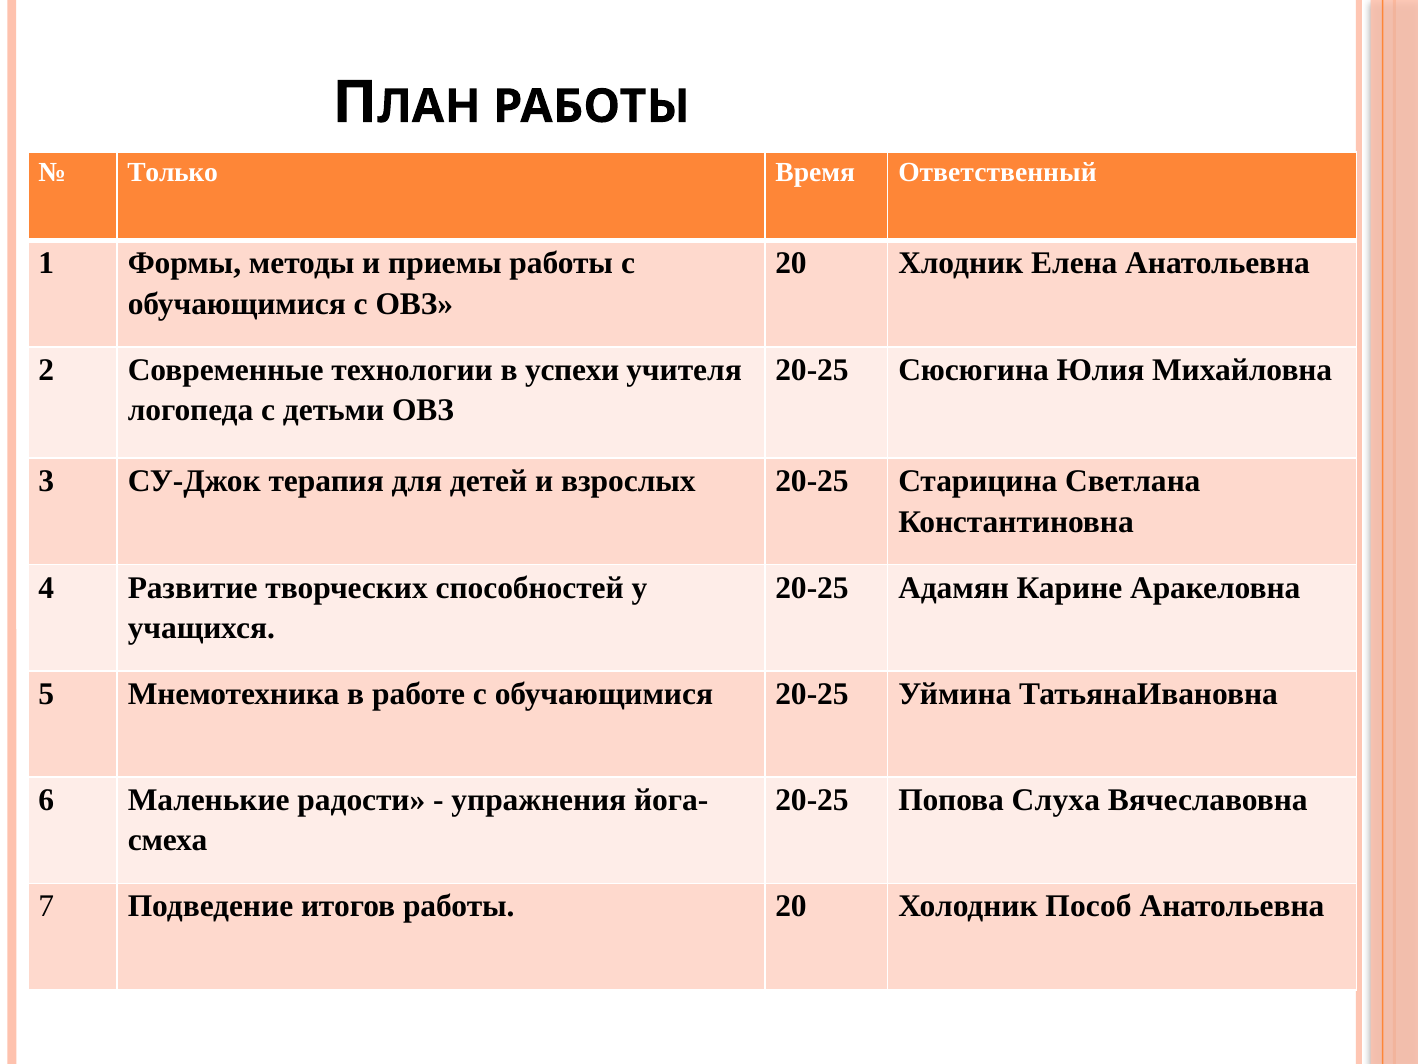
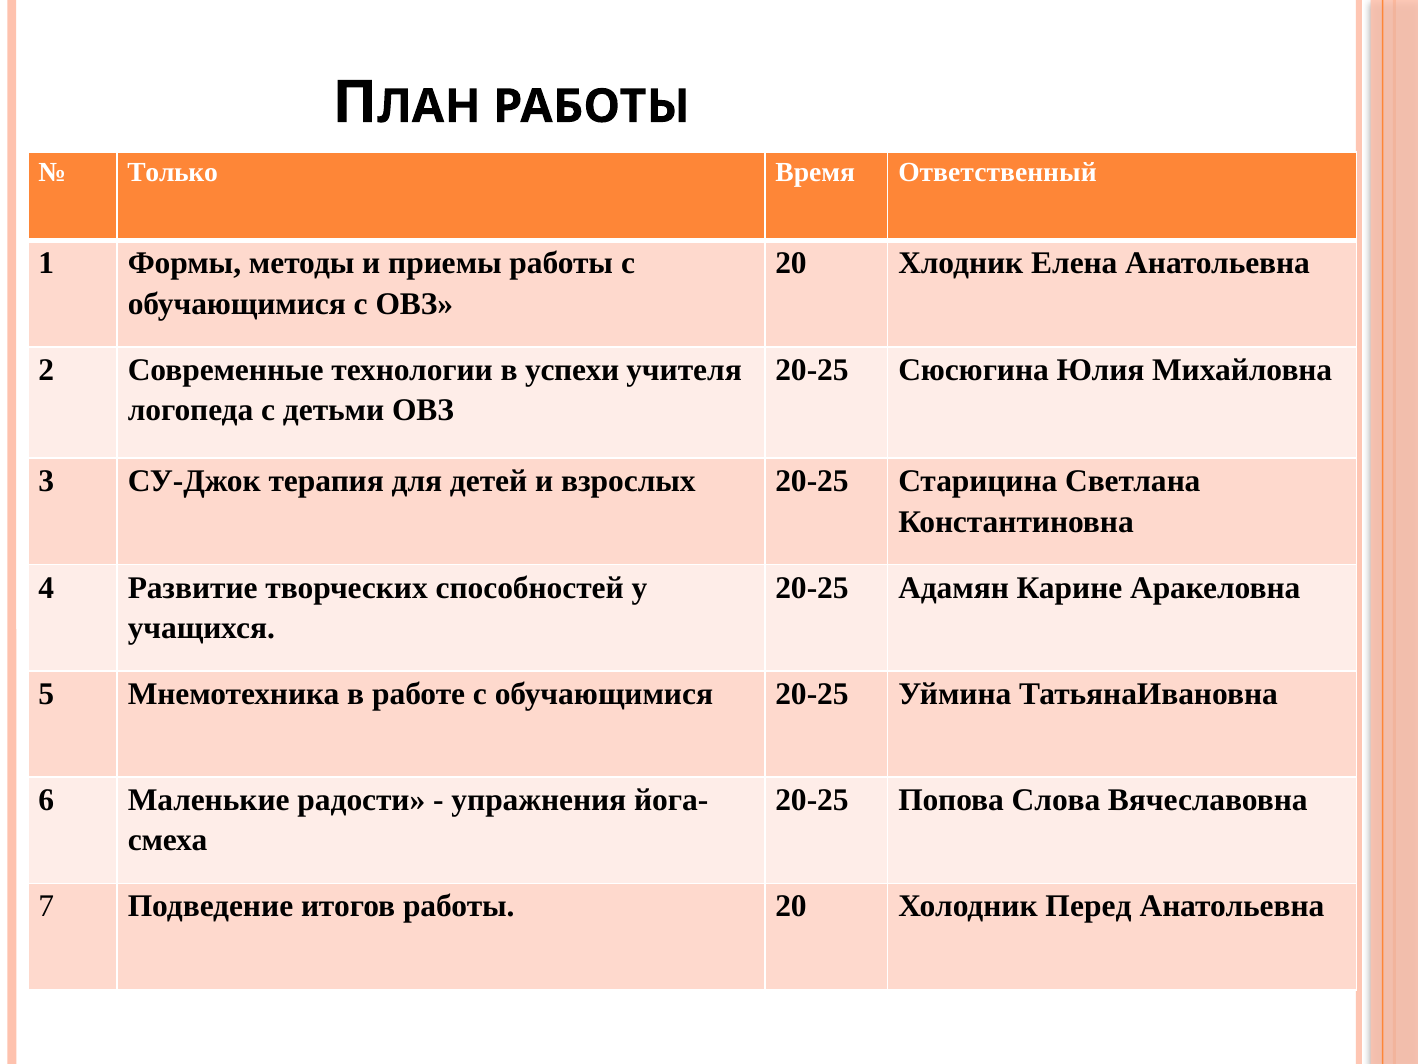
Слуха: Слуха -> Слова
Пособ: Пособ -> Перед
